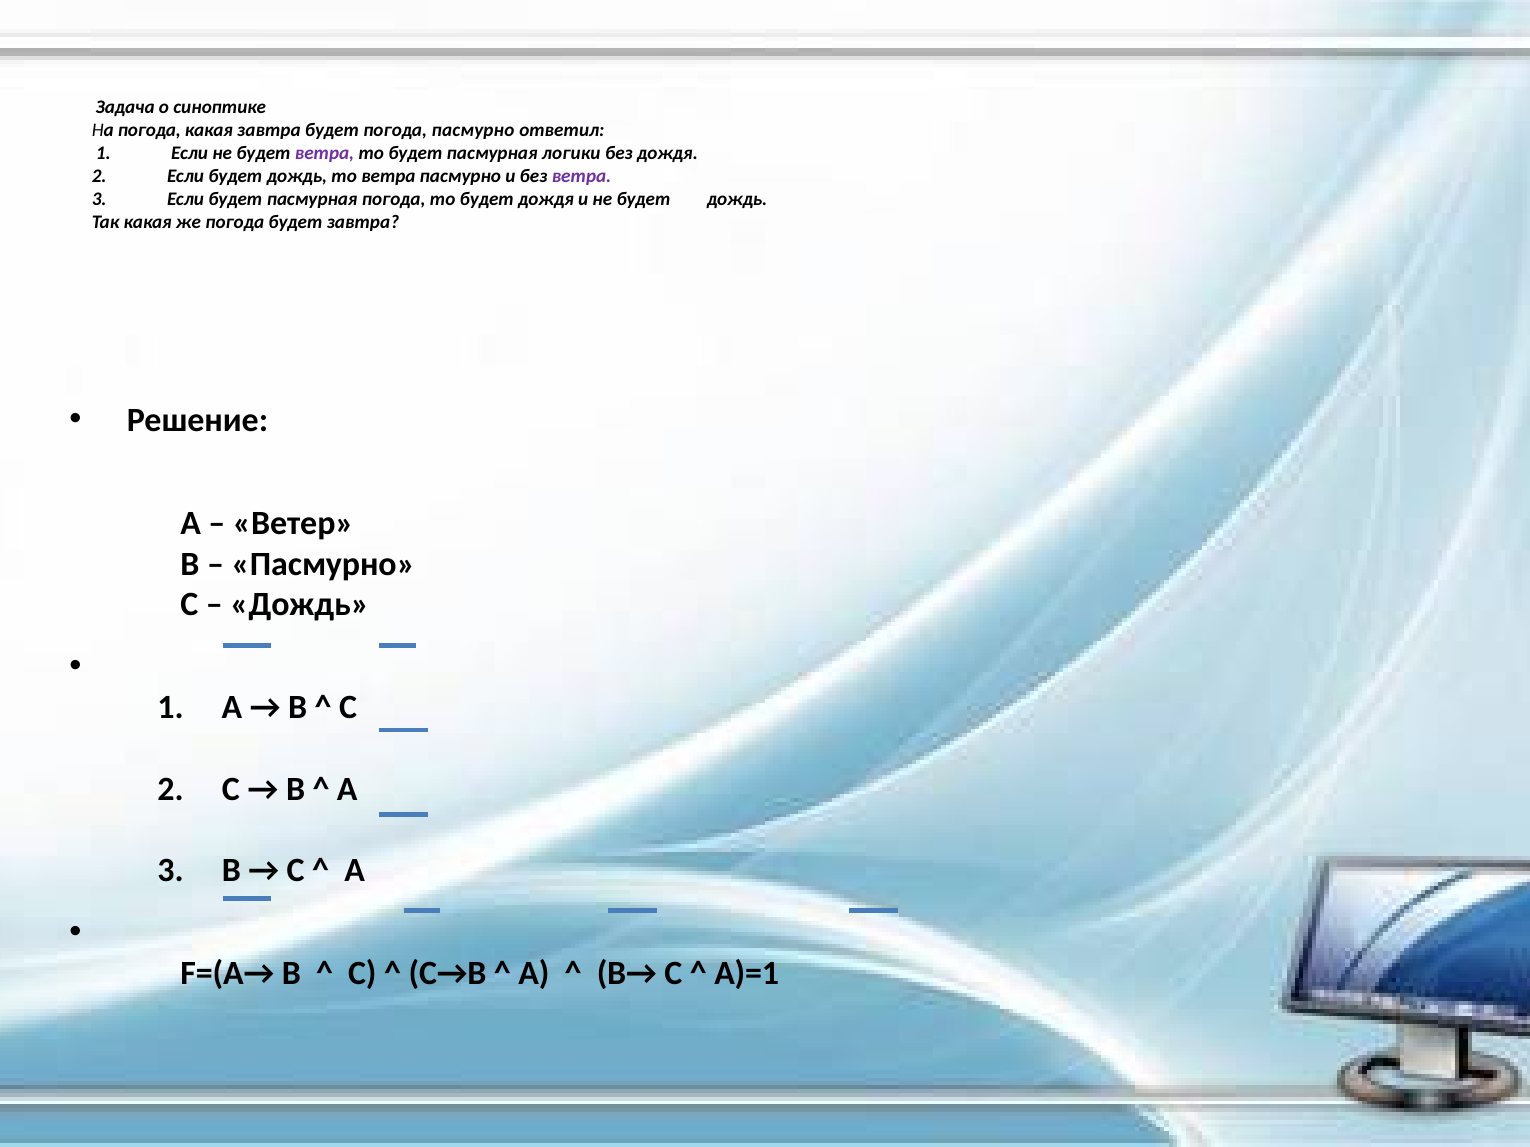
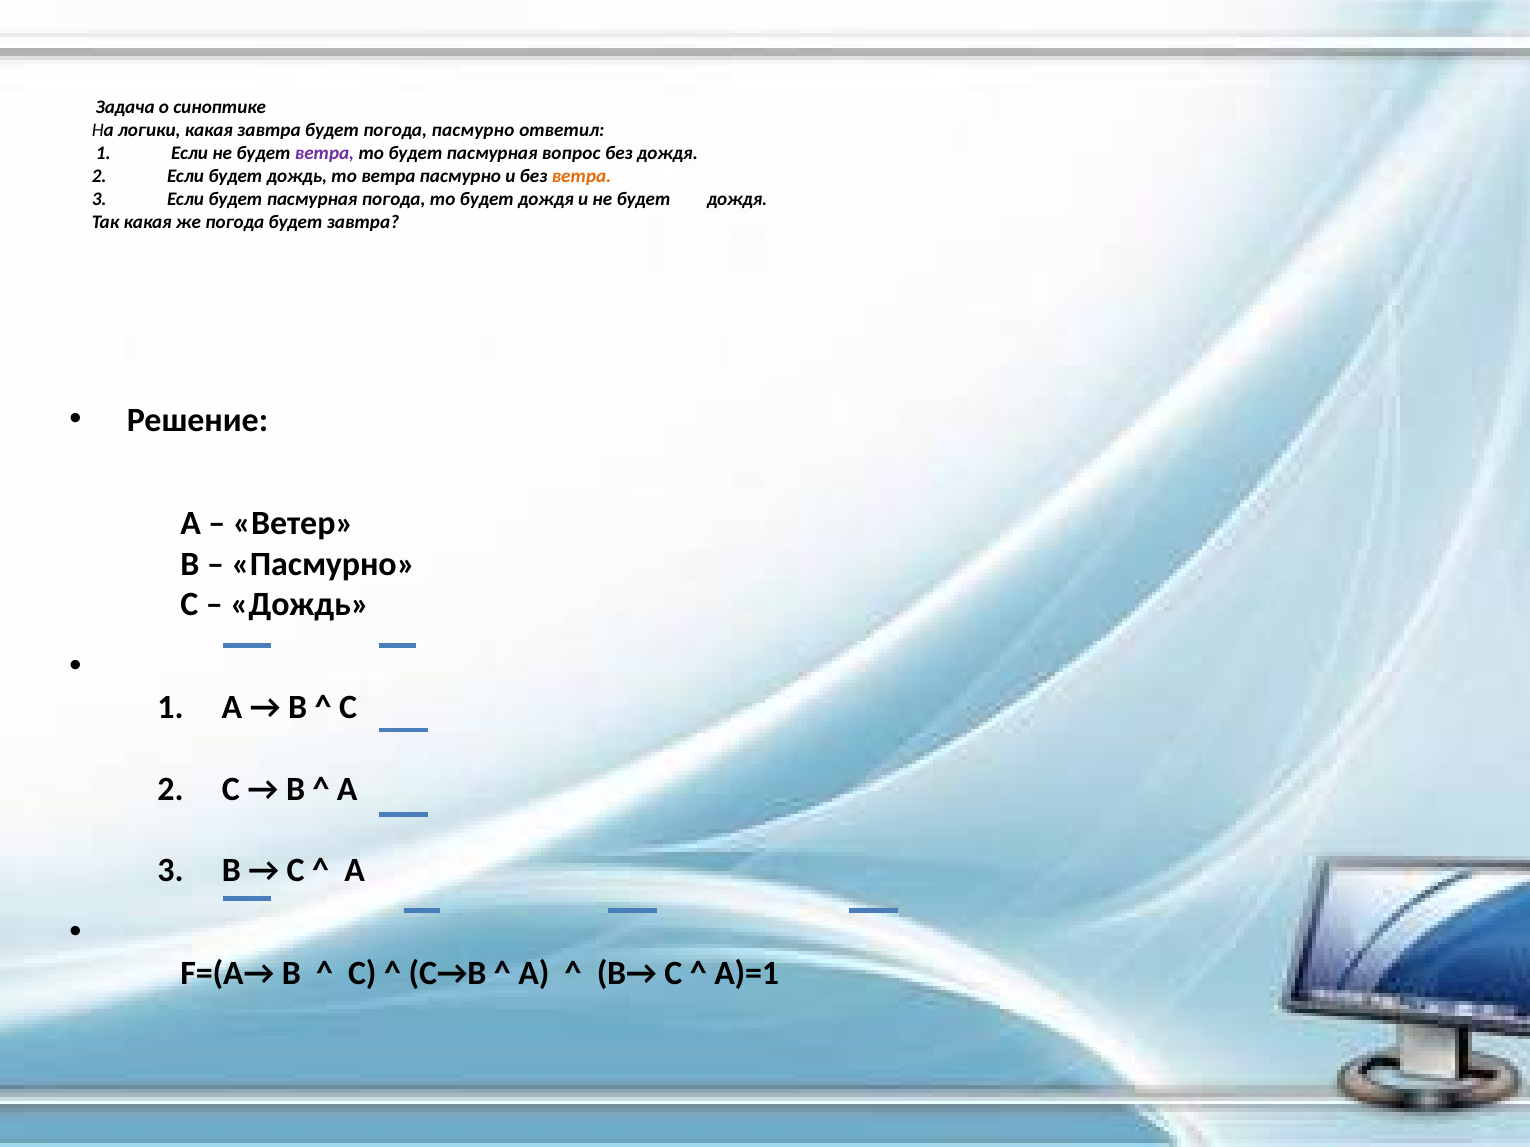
На погода: погода -> логики
логики: логики -> вопрос
ветра at (582, 176) colour: purple -> orange
не будет дождь: дождь -> дождя
